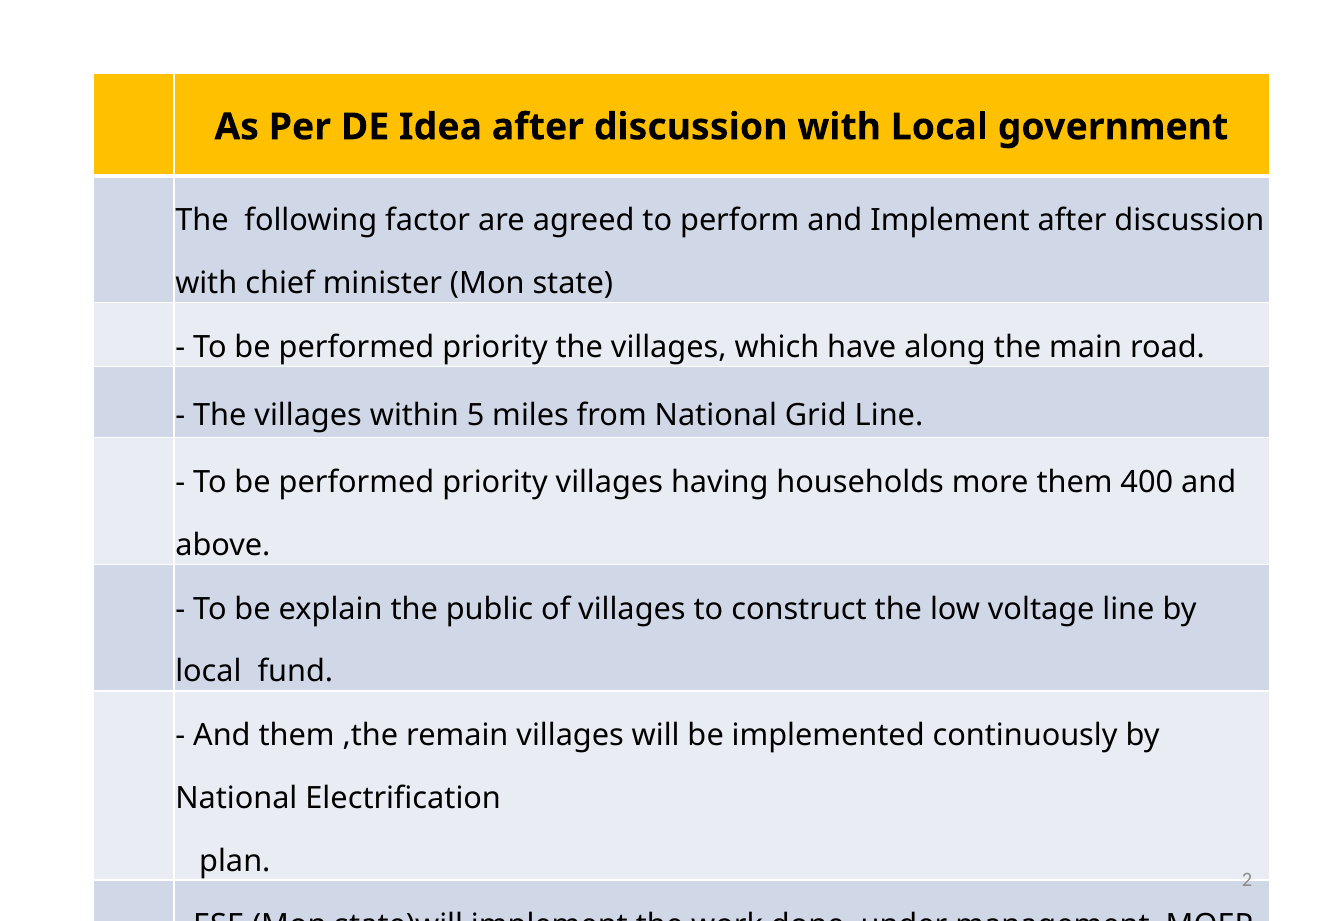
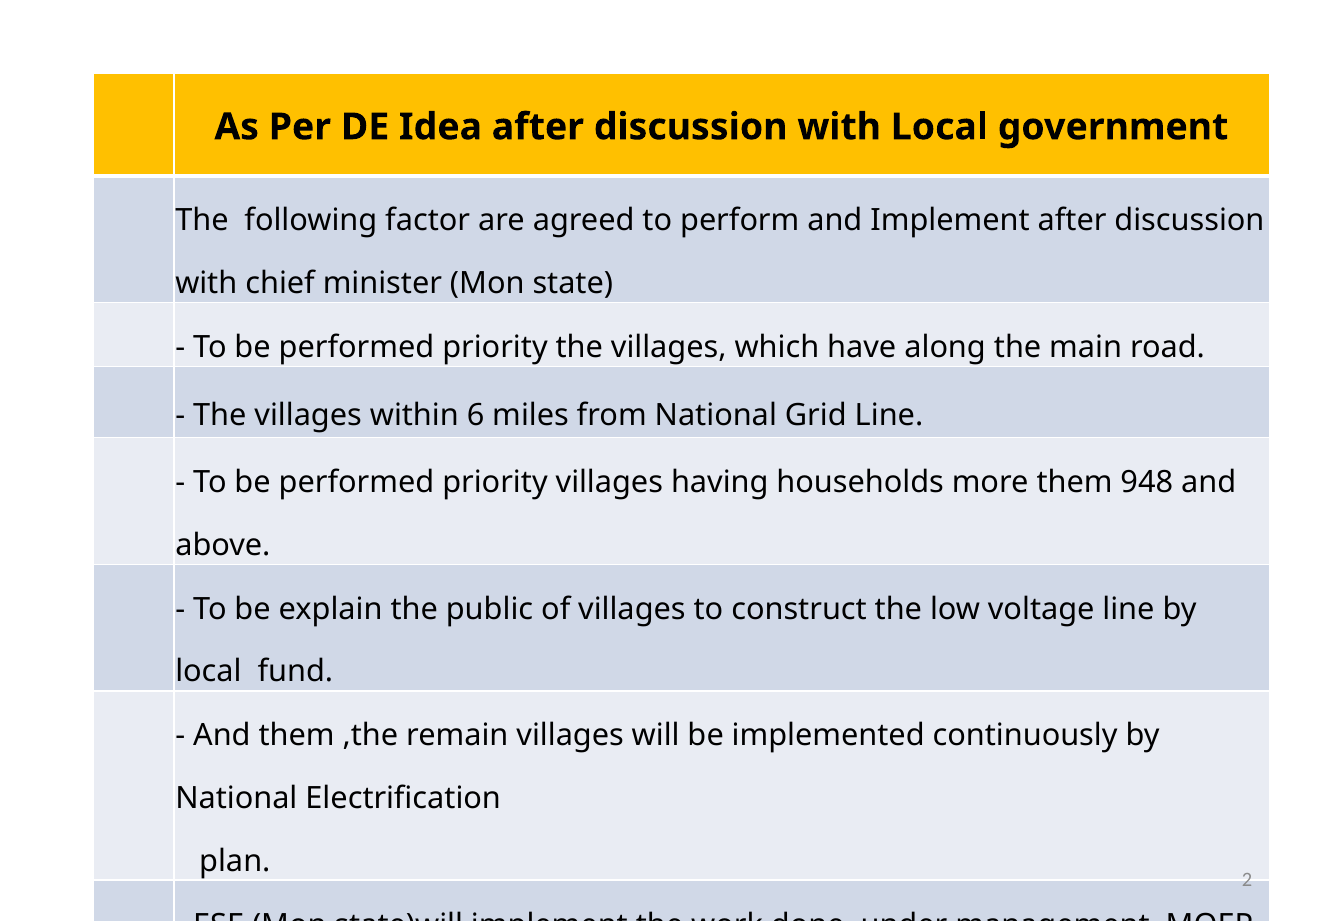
5: 5 -> 6
400: 400 -> 948
